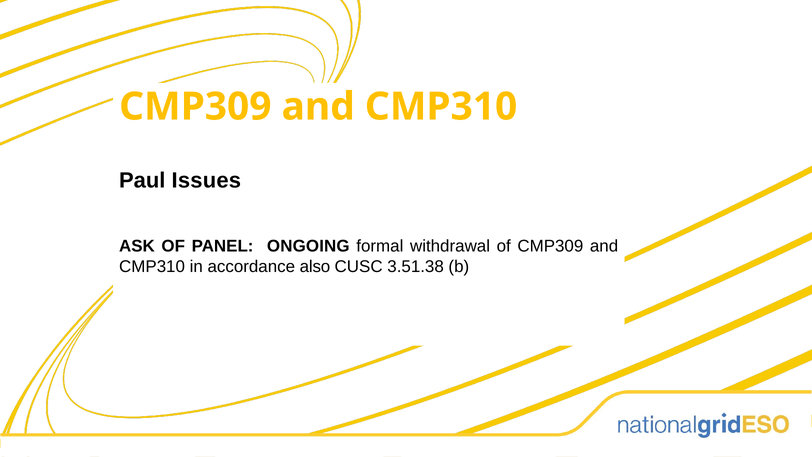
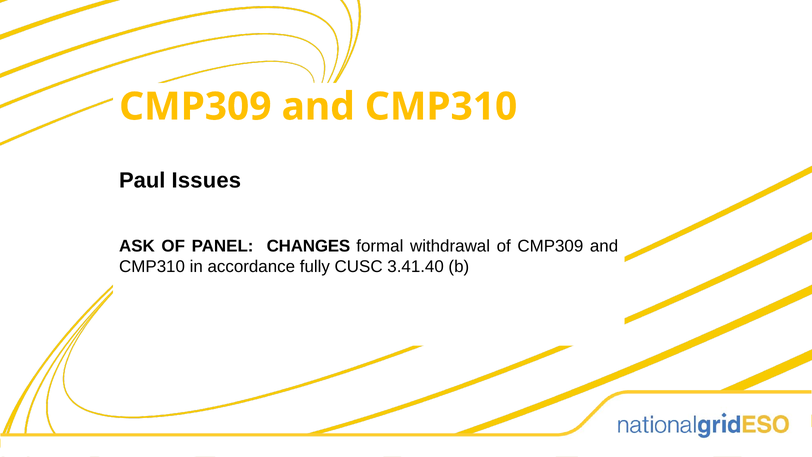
ONGOING: ONGOING -> CHANGES
also: also -> fully
3.51.38: 3.51.38 -> 3.41.40
